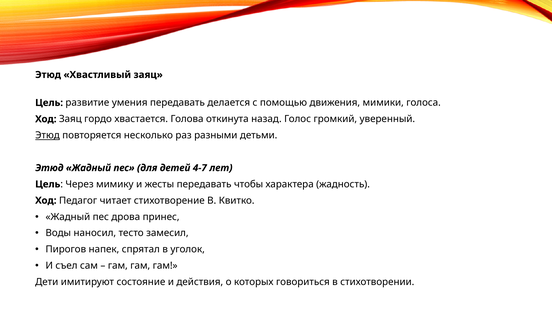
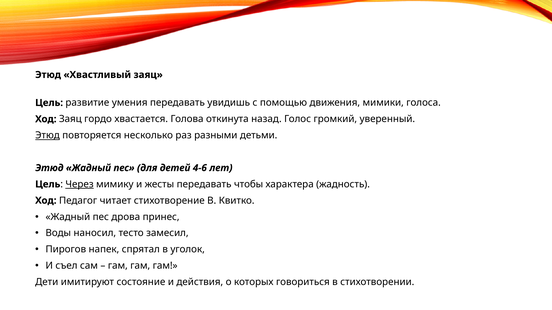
делается: делается -> увидишь
4-7: 4-7 -> 4-6
Через underline: none -> present
